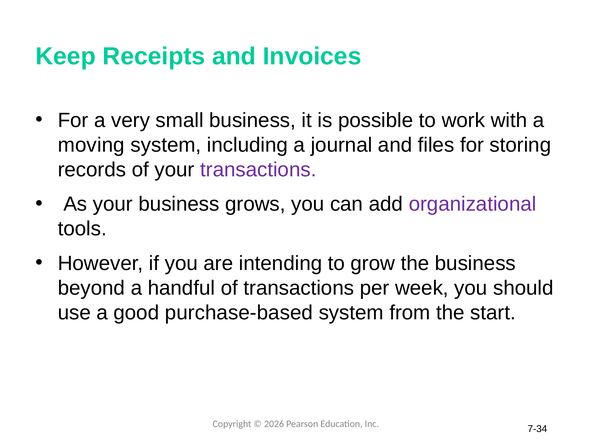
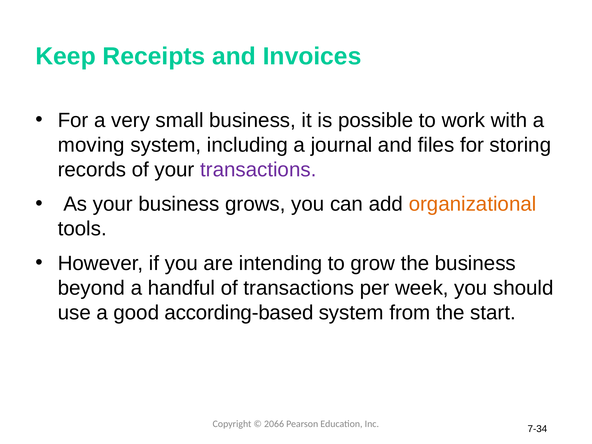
organizational colour: purple -> orange
purchase-based: purchase-based -> according-based
2026: 2026 -> 2066
